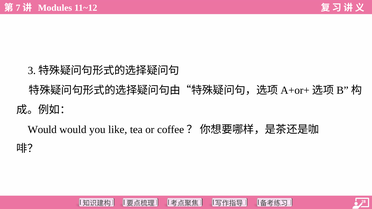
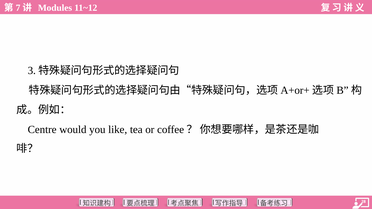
Would at (42, 130): Would -> Centre
